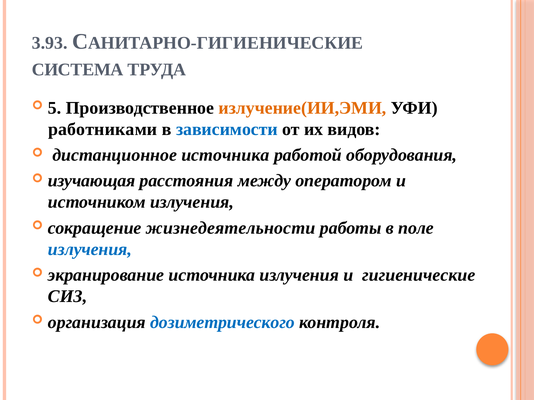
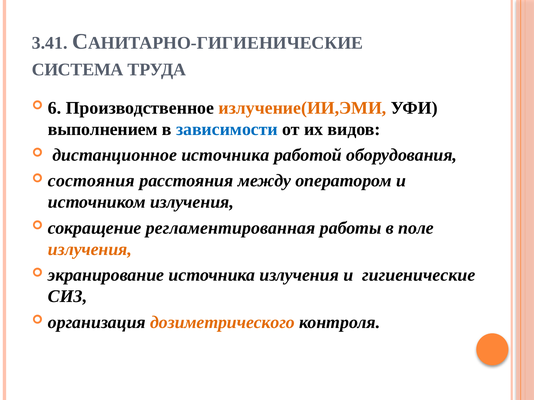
3.93: 3.93 -> 3.41
5: 5 -> 6
работниками: работниками -> выполнением
изучающая: изучающая -> состояния
жизнедеятельности: жизнедеятельности -> регламентированная
излучения at (90, 250) colour: blue -> orange
дозиметрического colour: blue -> orange
